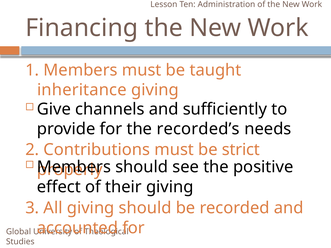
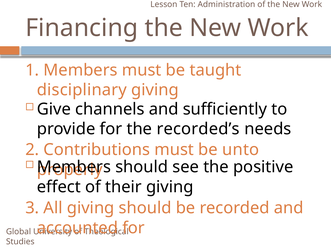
inheritance: inheritance -> disciplinary
strict: strict -> unto
